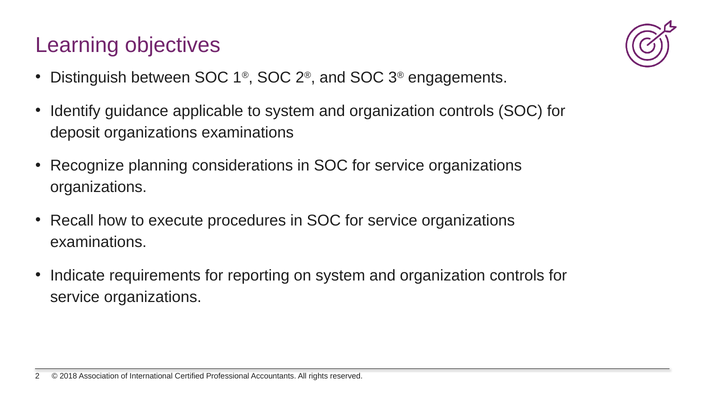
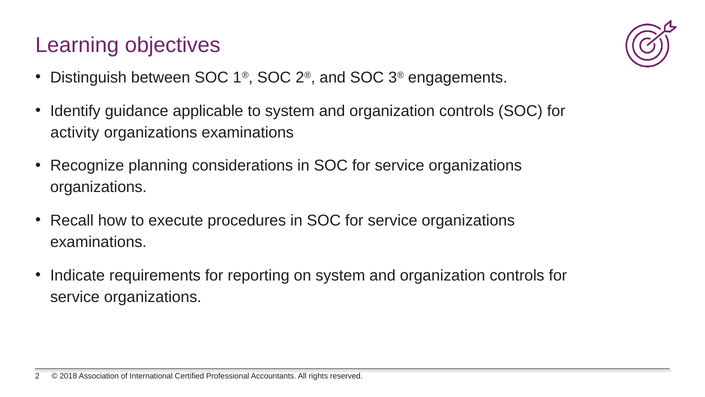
deposit: deposit -> activity
